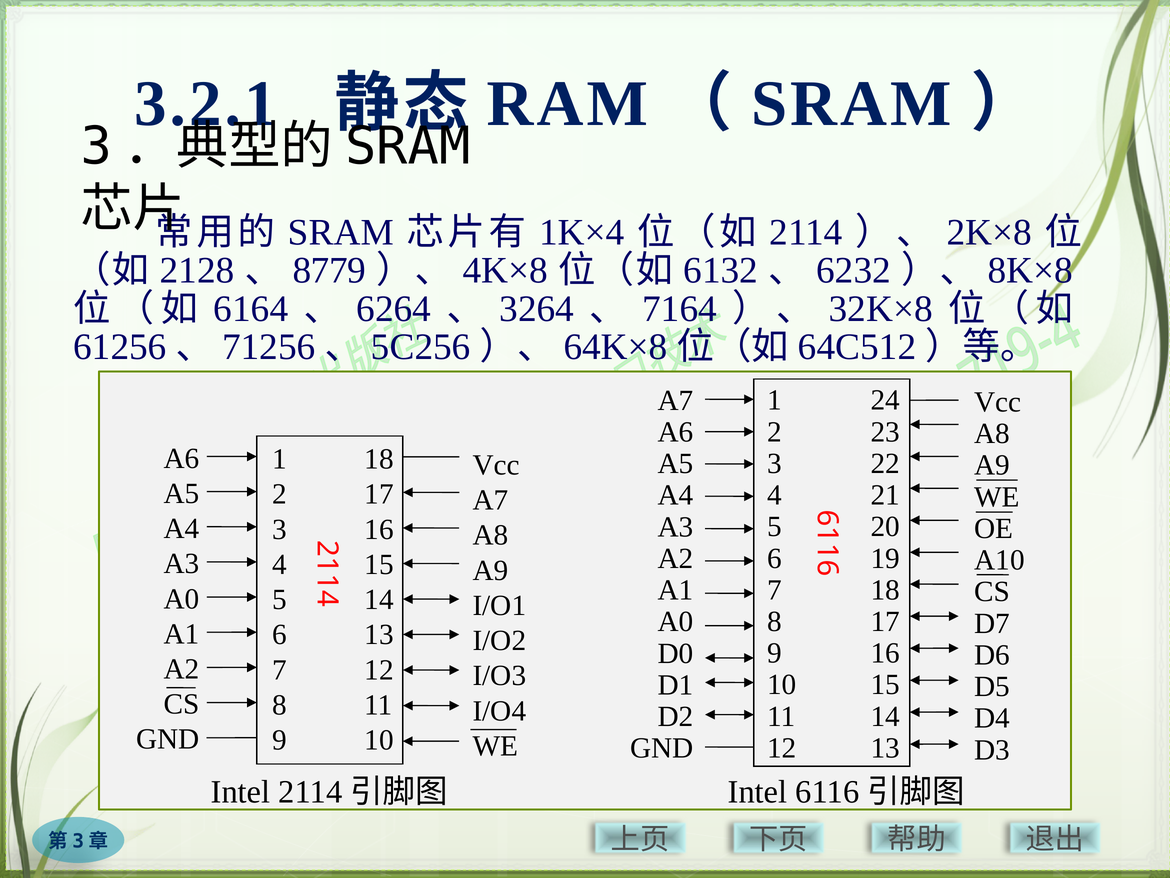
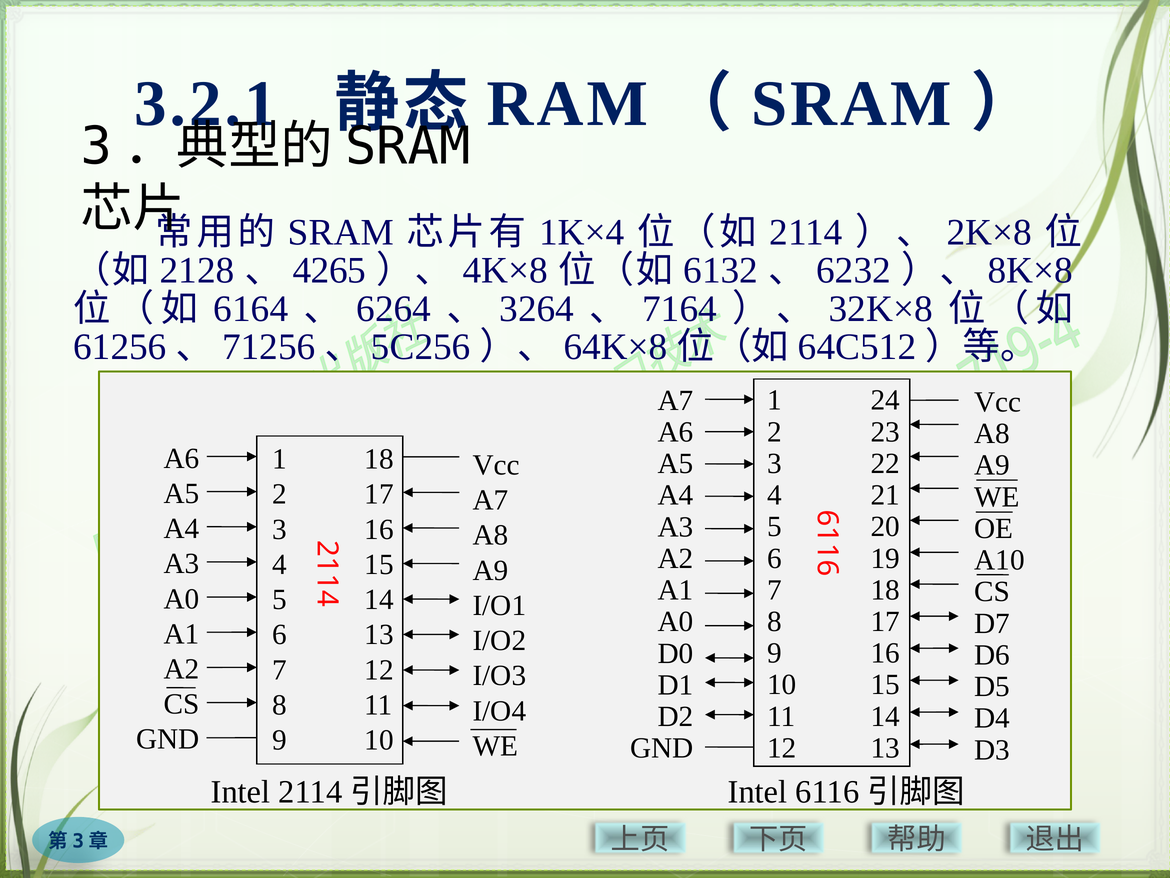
8779: 8779 -> 4265
